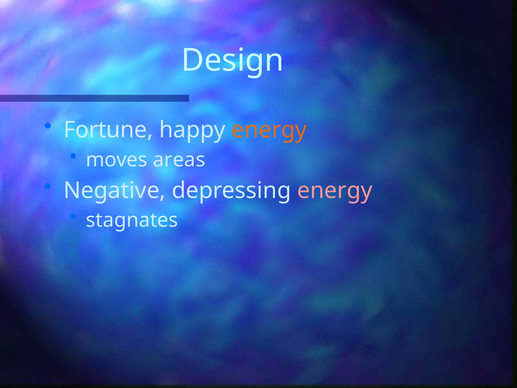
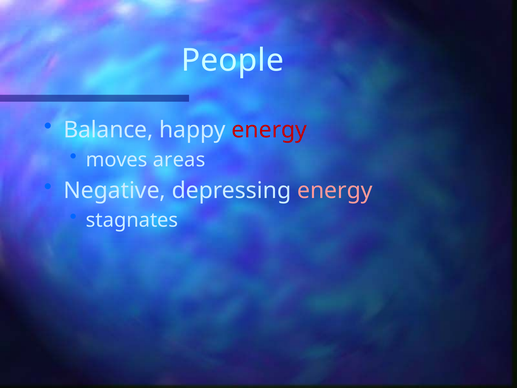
Design: Design -> People
Fortune: Fortune -> Balance
energy at (269, 130) colour: orange -> red
